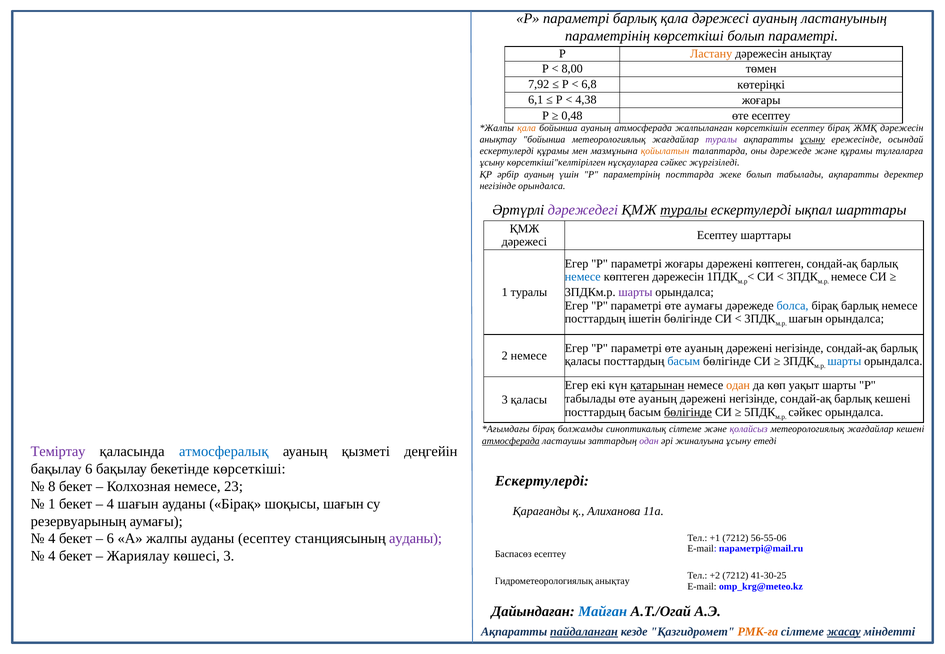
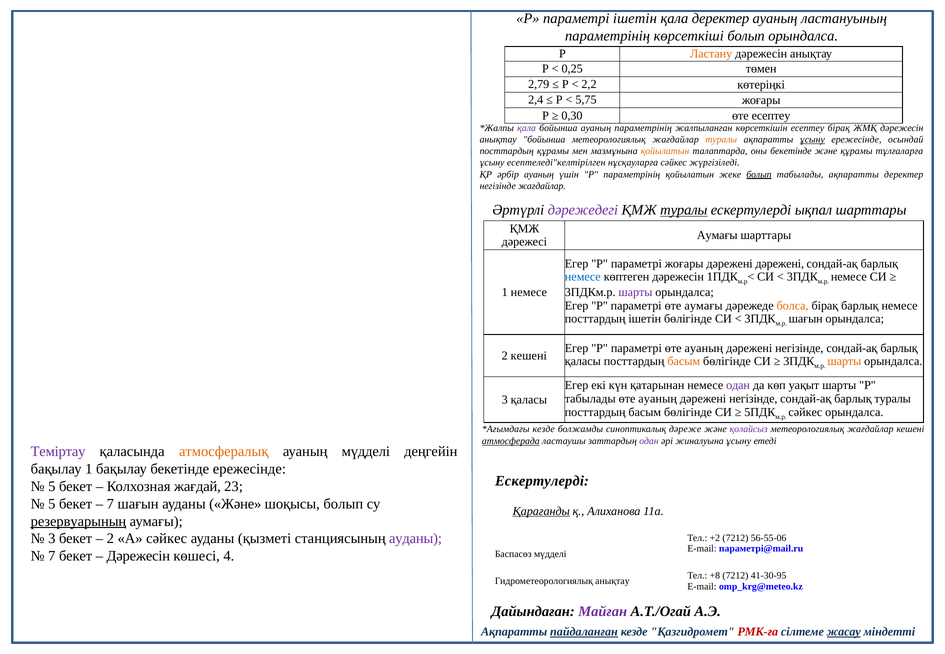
параметрі барлық: барлық -> ішетін
қала дәрежесі: дәрежесі -> деректер
болып параметрі: параметрі -> орындалса
8,00: 8,00 -> 0,25
7,92: 7,92 -> 2,79
6,8: 6,8 -> 2,2
6,1: 6,1 -> 2,4
4,38: 4,38 -> 5,75
0,48: 0,48 -> 0,30
қала at (527, 128) colour: orange -> purple
ауаның атмосферада: атмосферада -> параметрінің
туралы at (721, 140) colour: purple -> orange
ескертулерді at (507, 151): ескертулерді -> посттардың
оны дәрежеде: дәрежеде -> бекетінде
көрсеткіші"келтірілген: көрсеткіші"келтірілген -> есептеледі"келтірілген
параметрінің посттарда: посттарда -> қойылатын
болып at (759, 174) underline: none -> present
негізінде орындалса: орындалса -> жағдайлар
Есептеу at (717, 235): Есептеу -> Аумағы
дәрежені көптеген: көптеген -> дәрежені
1 туралы: туралы -> немесе
болса colour: blue -> orange
2 немесе: немесе -> кешені
басым at (684, 362) colour: blue -> orange
шарты at (844, 362) colour: blue -> orange
қатарынан underline: present -> none
одан at (738, 386) colour: orange -> purple
барлық кешені: кешені -> туралы
бөлігінде at (688, 412) underline: present -> none
бірақ at (544, 429): бірақ -> кезде
синоптикалық сілтеме: сілтеме -> дәреже
атмосфералық colour: blue -> orange
ауаның қызметі: қызметі -> мүдделі
бақылау 6: 6 -> 1
бекетінде көрсеткіші: көрсеткіші -> ережесінде
8 at (52, 487): 8 -> 5
Колхозная немесе: немесе -> жағдай
1 at (52, 504): 1 -> 5
4 at (110, 504): 4 -> 7
ауданы Бірақ: Бірақ -> Және
шоқысы шағын: шағын -> болып
Қарағанды underline: none -> present
резервуарының underline: none -> present
4 at (52, 539): 4 -> 3
6 at (110, 539): 6 -> 2
А жалпы: жалпы -> сәйкес
ауданы есептеу: есептеу -> қызметі
+1: +1 -> +2
4 at (52, 556): 4 -> 7
Жариялау at (138, 556): Жариялау -> Дәрежесін
көшесі 3: 3 -> 4
Баспасөз есептеу: есептеу -> мүдделі
+2: +2 -> +8
41-30-25: 41-30-25 -> 41-30-95
Майған colour: blue -> purple
РМК-ға colour: orange -> red
